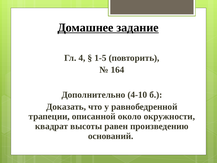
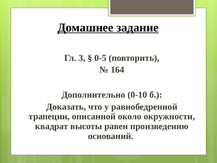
4: 4 -> 3
1-5: 1-5 -> 0-5
4-10: 4-10 -> 0-10
